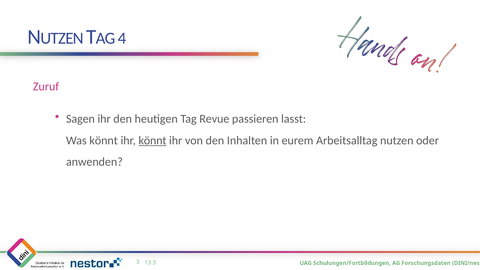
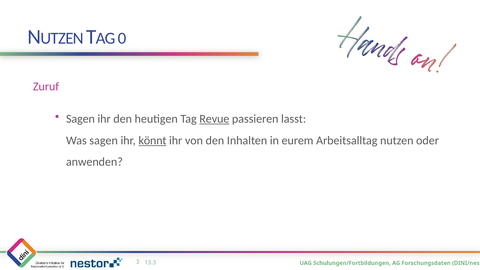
4: 4 -> 0
Revue underline: none -> present
Was könnt: könnt -> sagen
